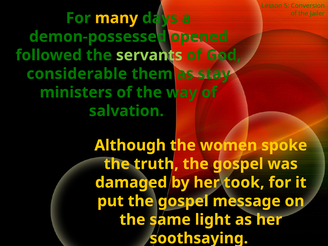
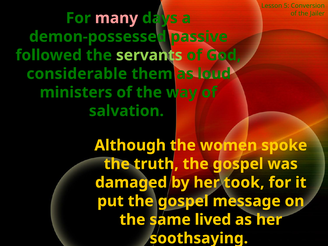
many colour: yellow -> pink
opened: opened -> passive
stay: stay -> loud
light: light -> lived
